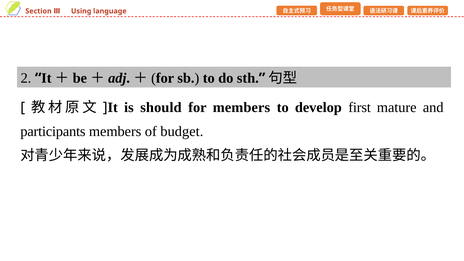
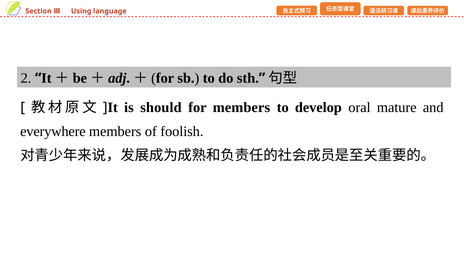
first: first -> oral
participants: participants -> everywhere
budget: budget -> foolish
